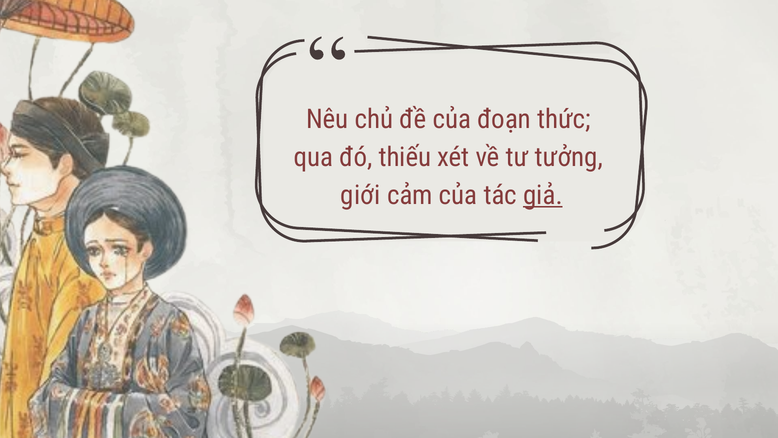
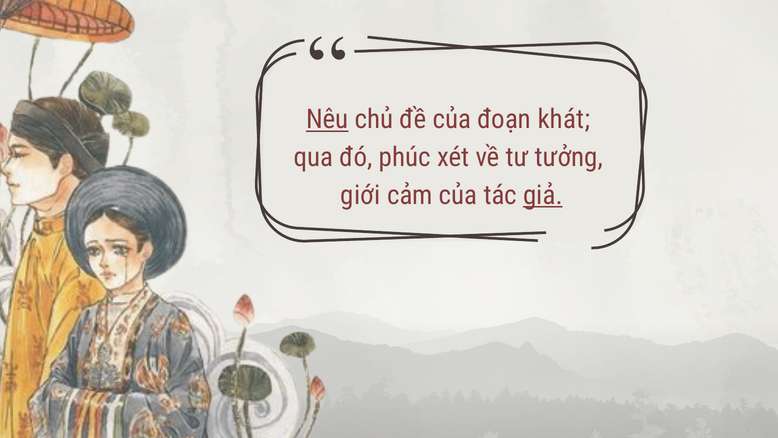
Nêu underline: none -> present
thức: thức -> khát
thiếu: thiếu -> phúc
